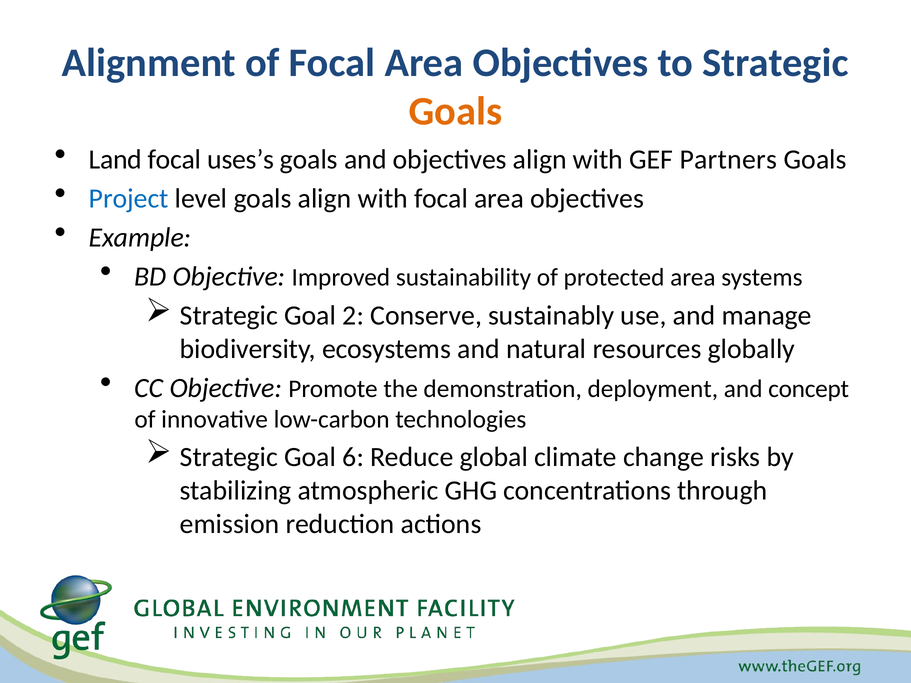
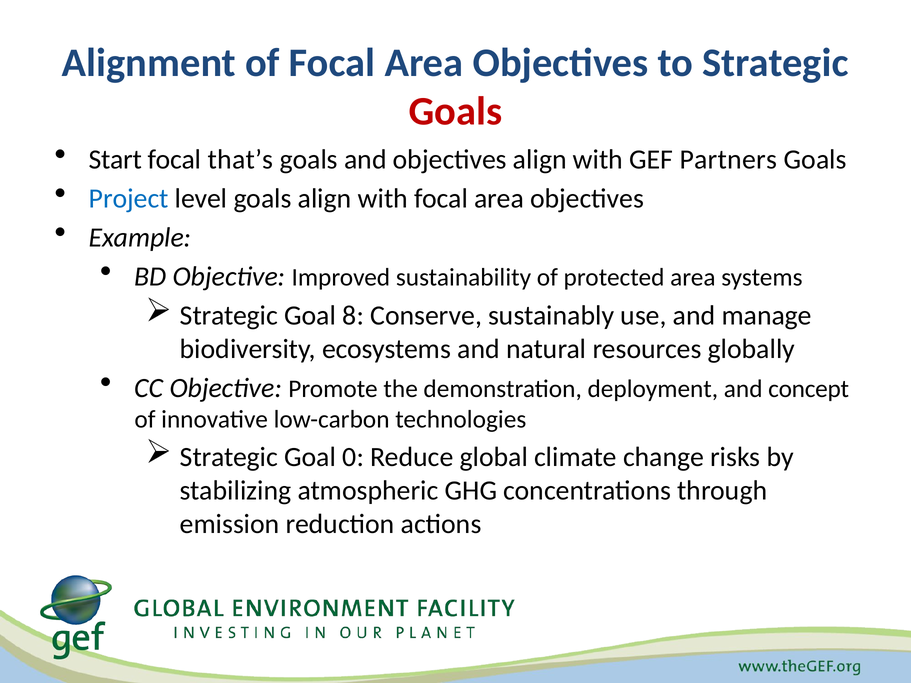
Goals at (455, 111) colour: orange -> red
Land: Land -> Start
uses’s: uses’s -> that’s
2: 2 -> 8
6: 6 -> 0
